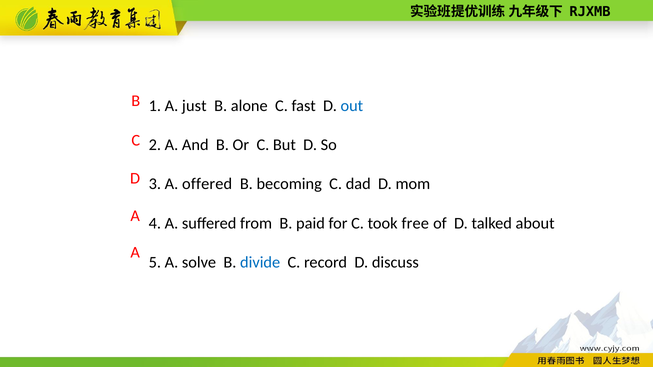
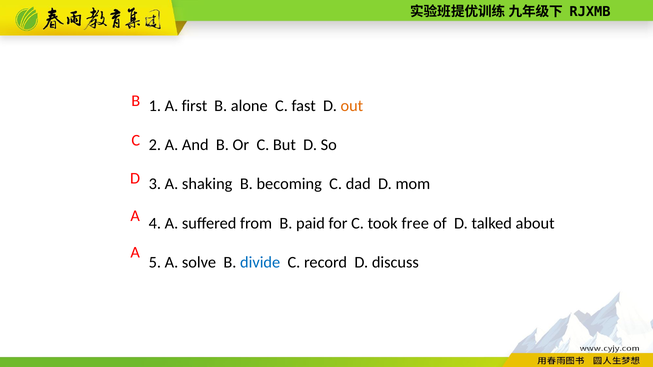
just: just -> first
out colour: blue -> orange
offered: offered -> shaking
